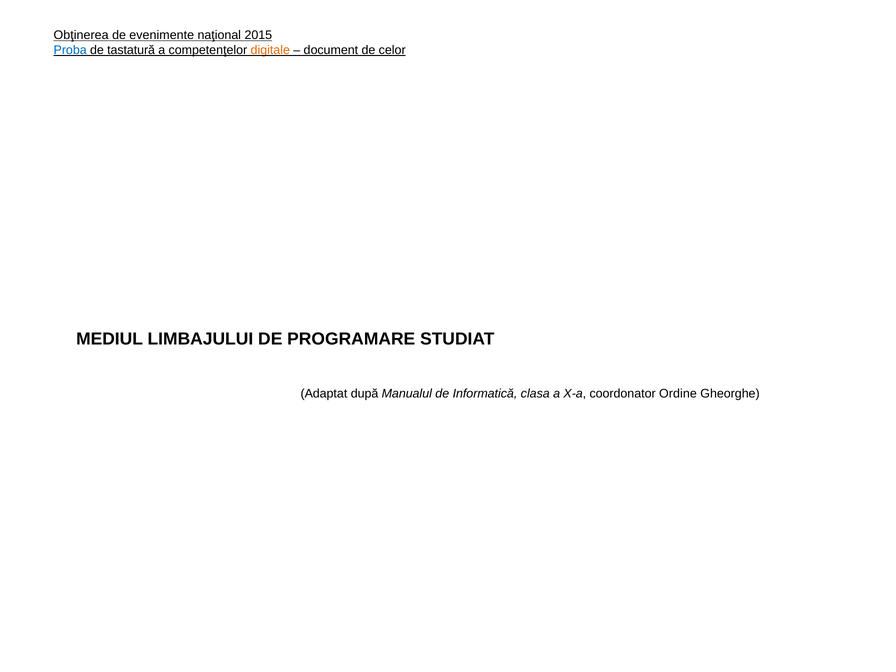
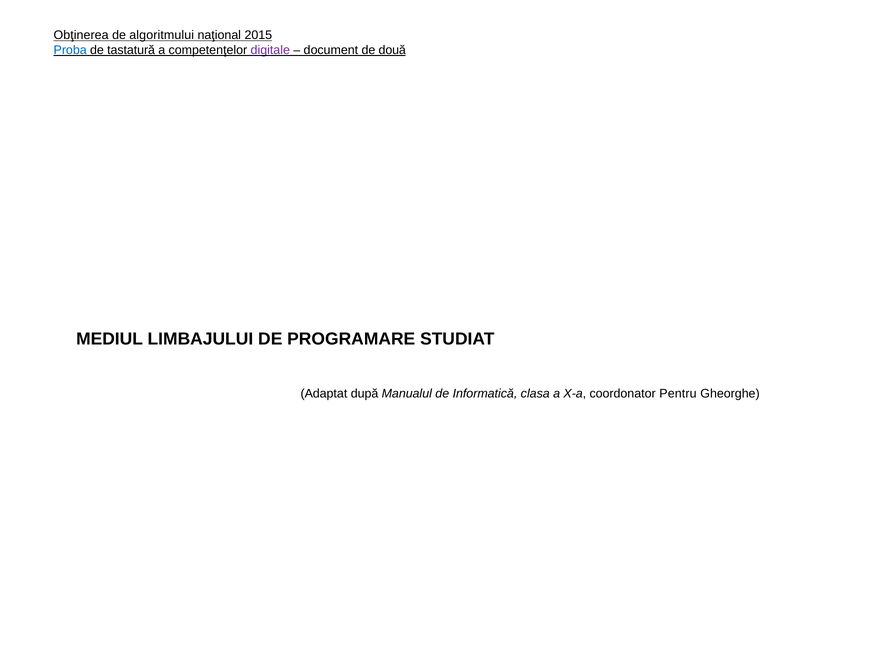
evenimente: evenimente -> algoritmului
digitale colour: orange -> purple
celor: celor -> două
Ordine: Ordine -> Pentru
